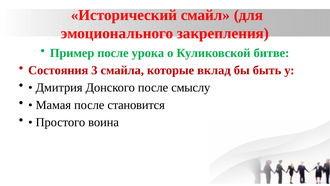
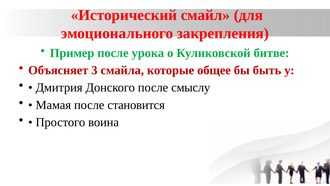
Состояния: Состояния -> Объясняет
вклад: вклад -> общее
